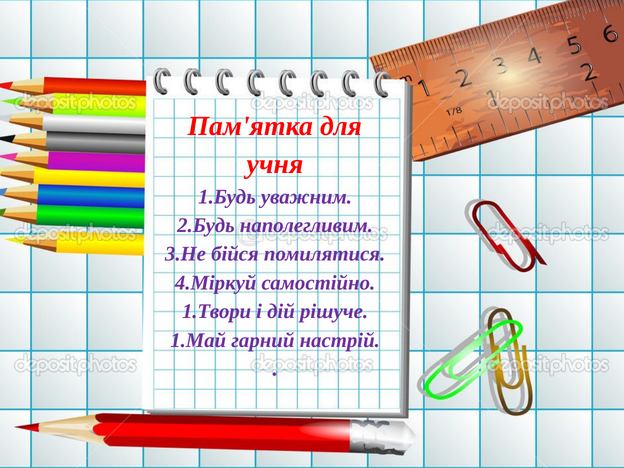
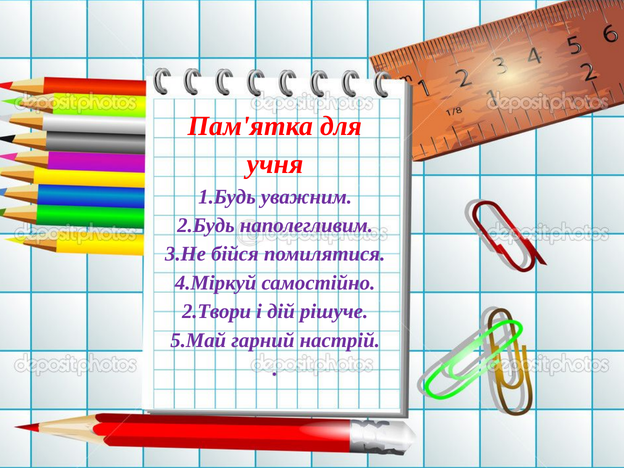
1.Твори: 1.Твори -> 2.Твори
1.Май: 1.Май -> 5.Май
